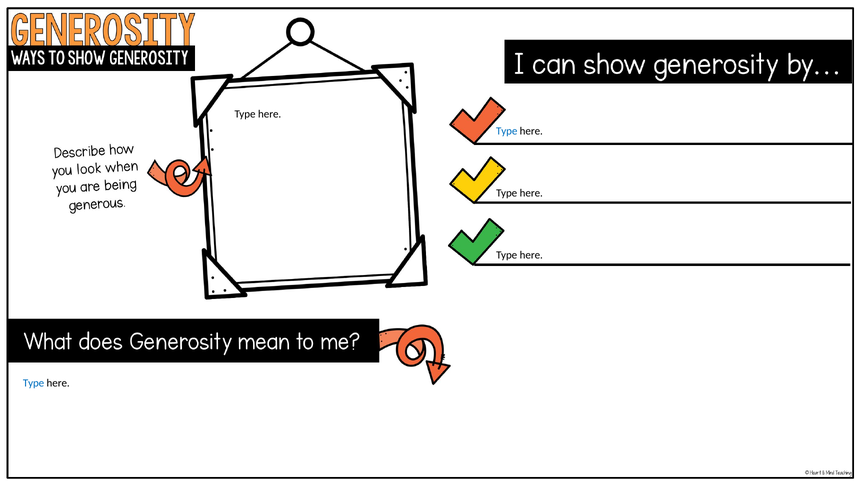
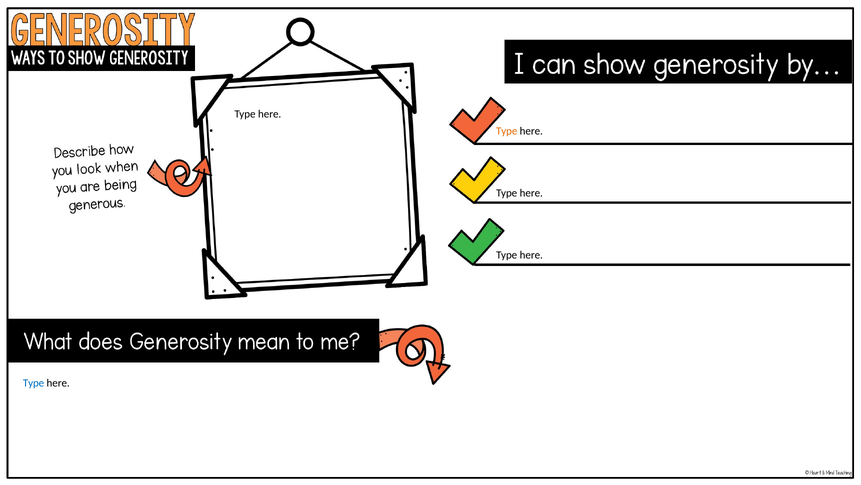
Type at (507, 131) colour: blue -> orange
